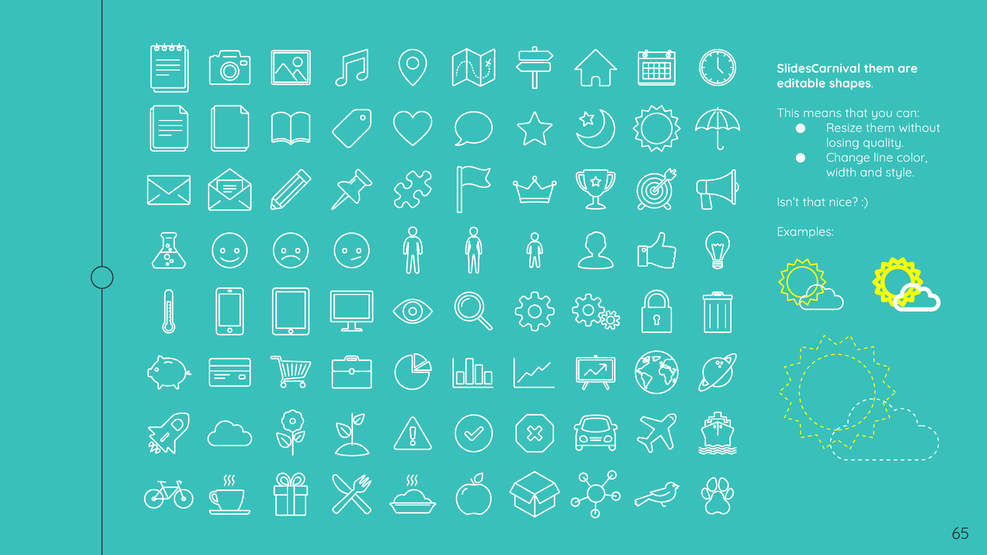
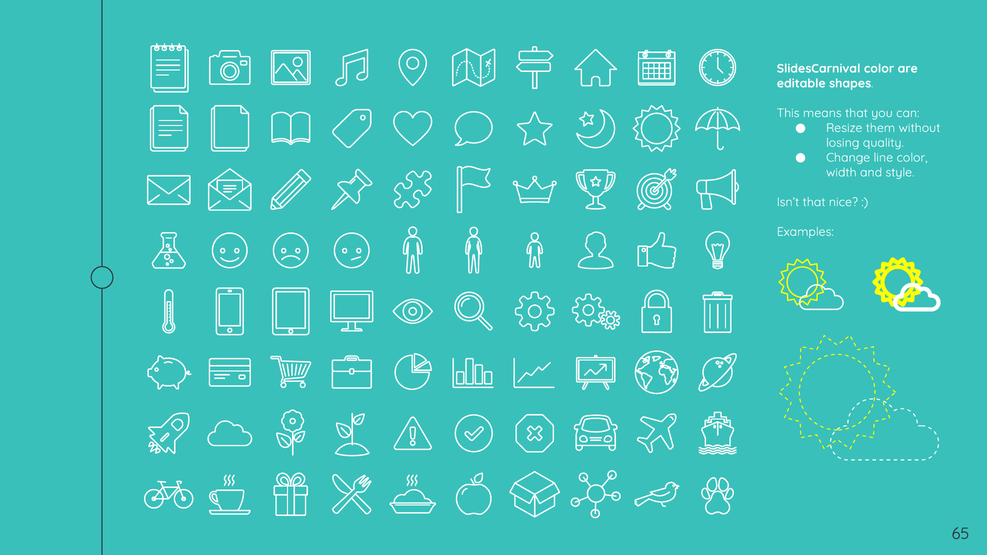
SlidesCarnival them: them -> color
